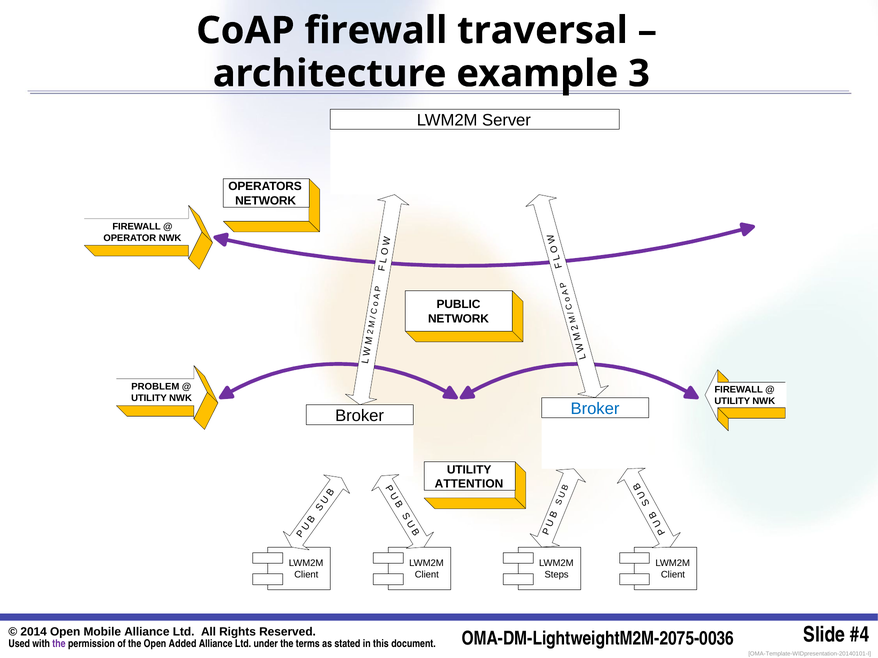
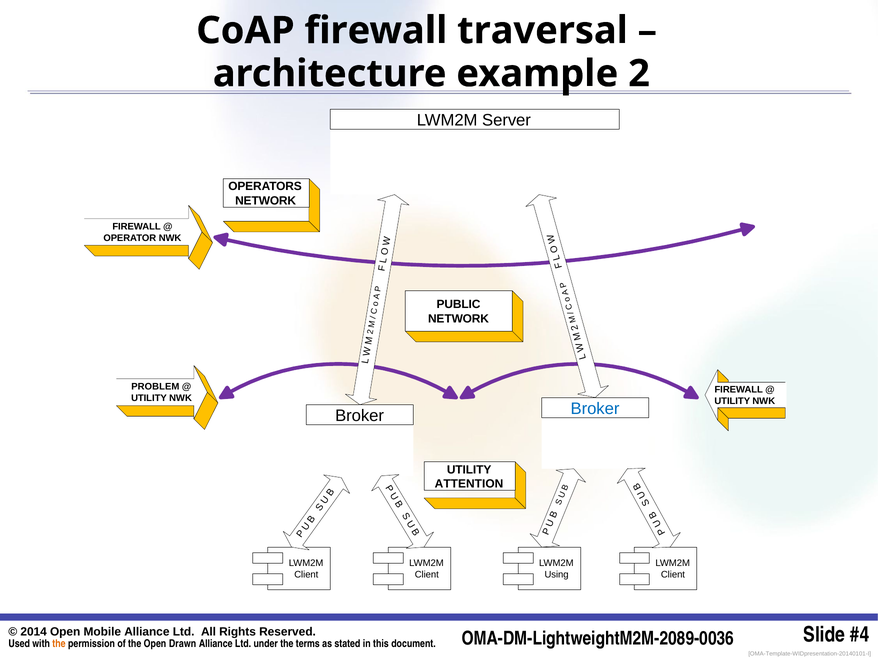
example 3: 3 -> 2
Steps: Steps -> Using
OMA-DM-LightweightM2M-2075-0036: OMA-DM-LightweightM2M-2075-0036 -> OMA-DM-LightweightM2M-2089-0036
the at (59, 645) colour: purple -> orange
Added: Added -> Drawn
